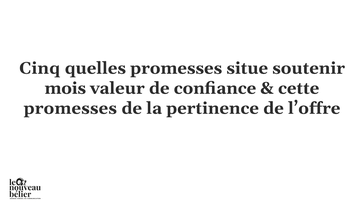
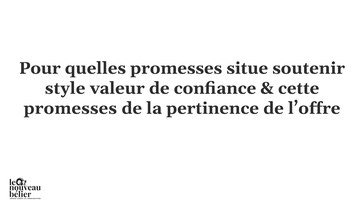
Cinq: Cinq -> Pour
mois: mois -> style
